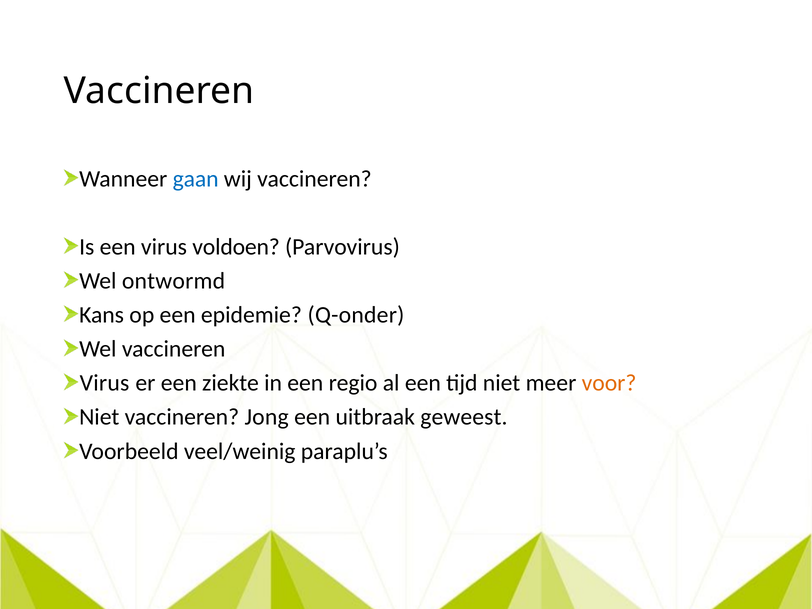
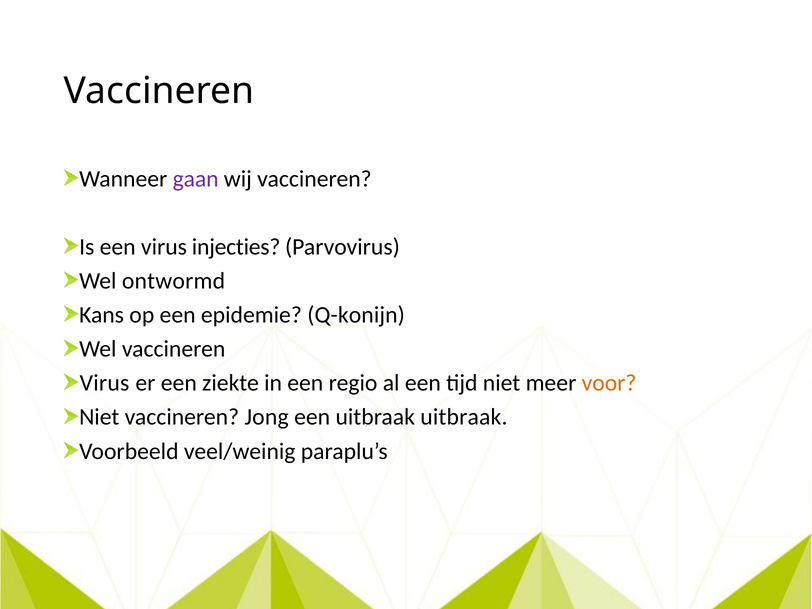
gaan colour: blue -> purple
voldoen: voldoen -> injecties
Q-onder: Q-onder -> Q-konijn
uitbraak geweest: geweest -> uitbraak
